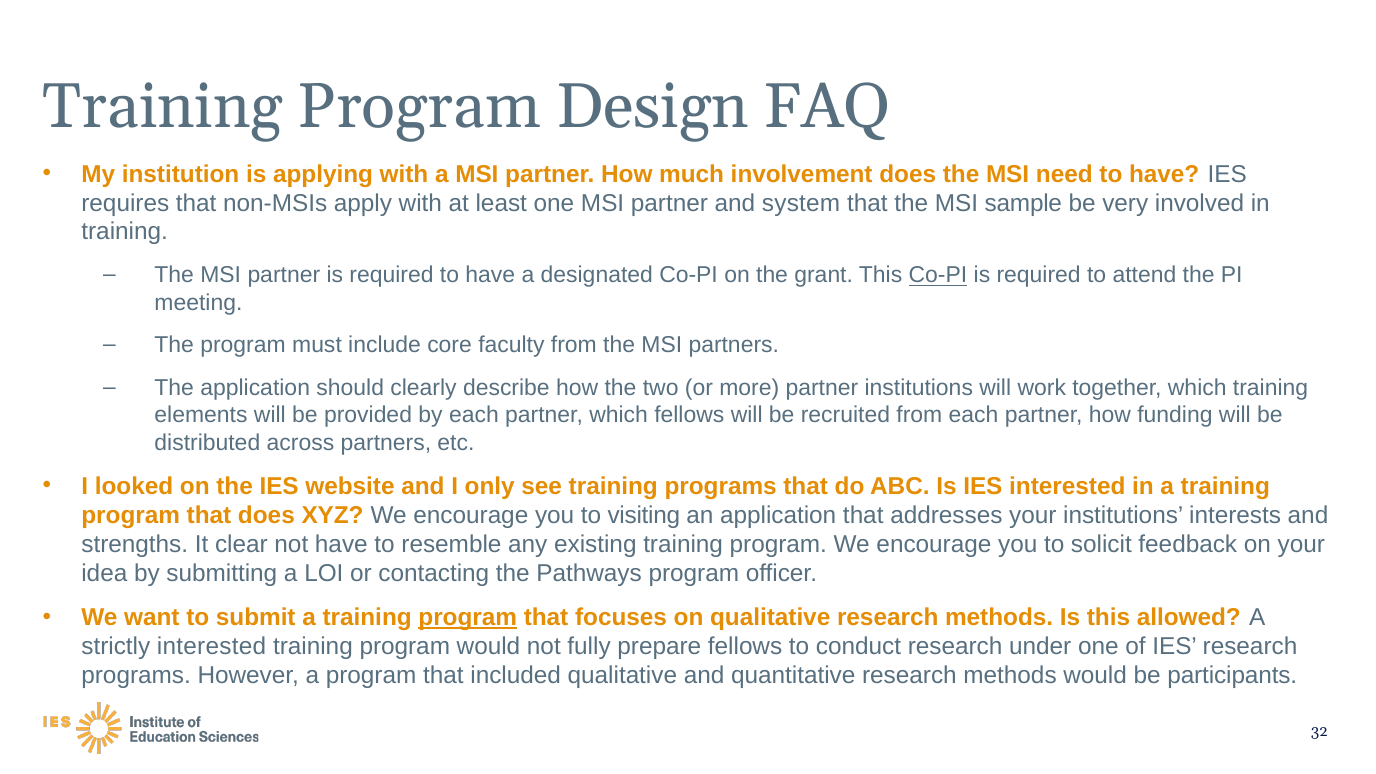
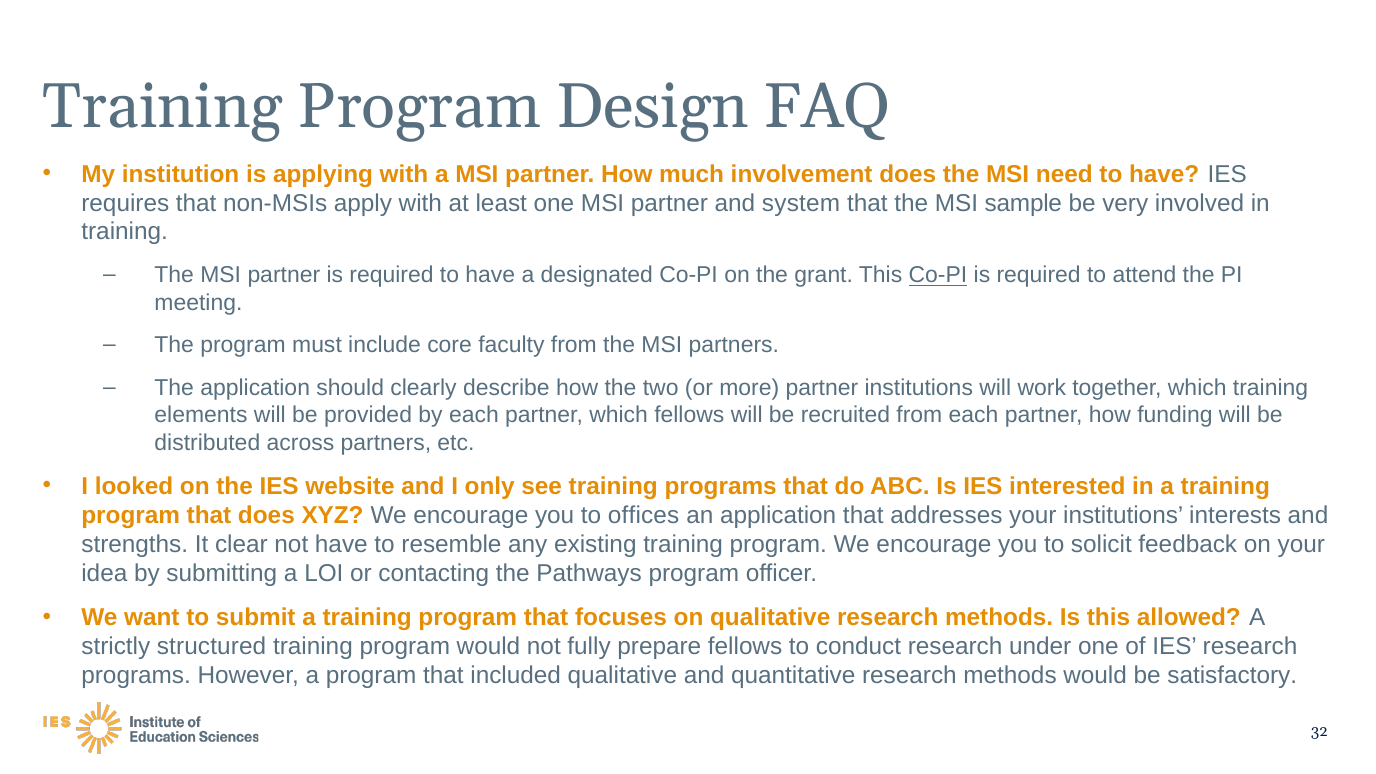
visiting: visiting -> offices
program at (468, 617) underline: present -> none
strictly interested: interested -> structured
participants: participants -> satisfactory
